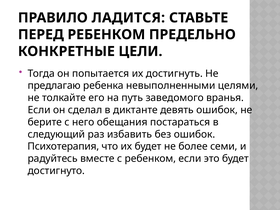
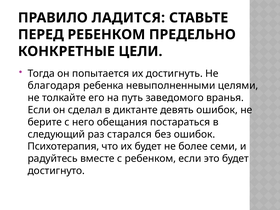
предлагаю: предлагаю -> благодаря
избавить: избавить -> старался
